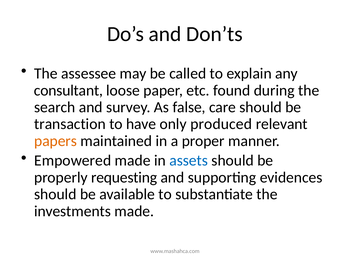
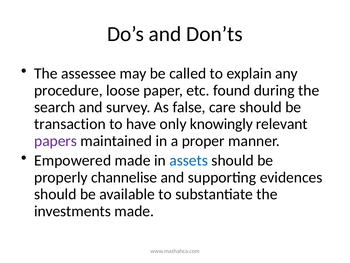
consultant: consultant -> procedure
produced: produced -> knowingly
papers colour: orange -> purple
requesting: requesting -> channelise
